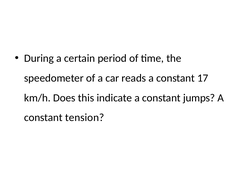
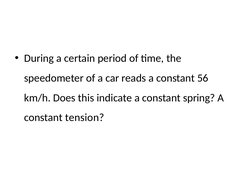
17: 17 -> 56
jumps: jumps -> spring
